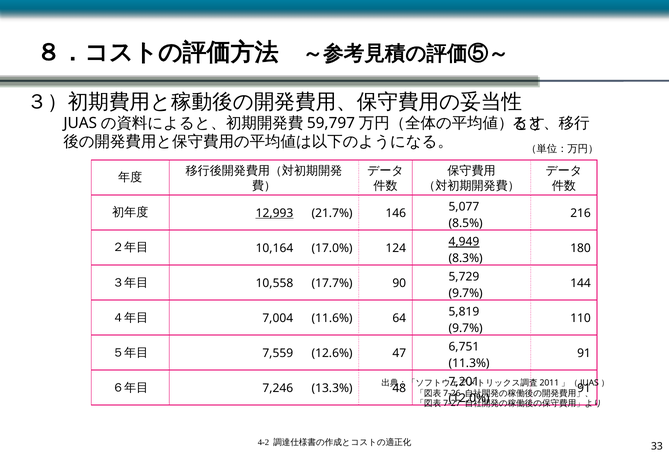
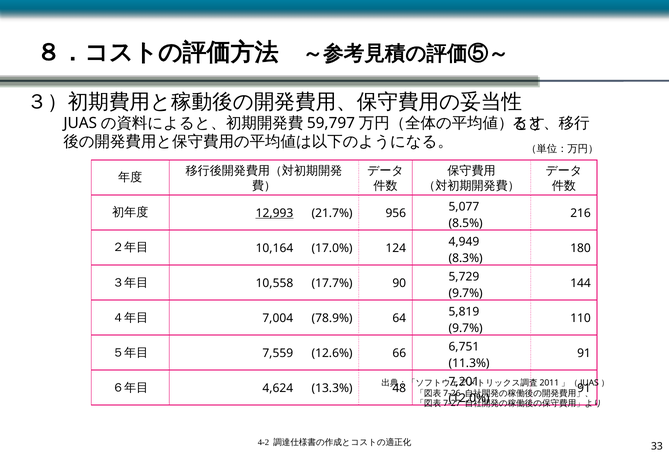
146: 146 -> 956
4,949 underline: present -> none
11.6%: 11.6% -> 78.9%
47: 47 -> 66
7,246: 7,246 -> 4,624
